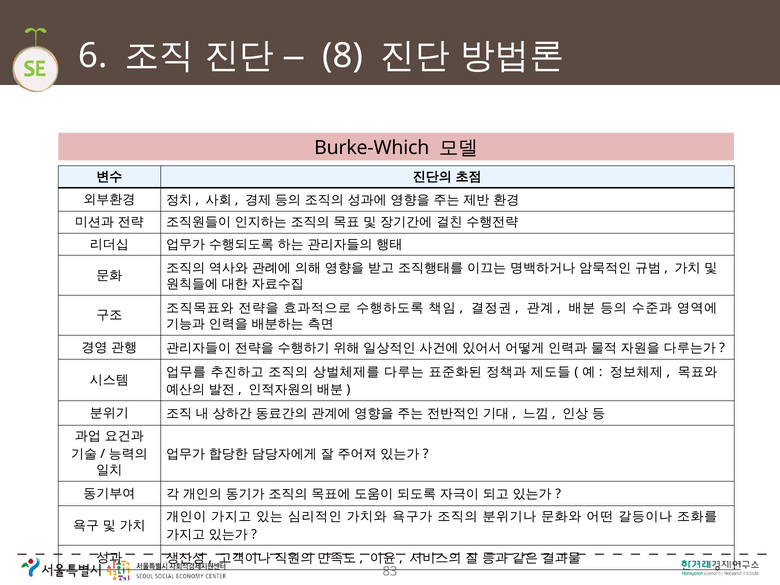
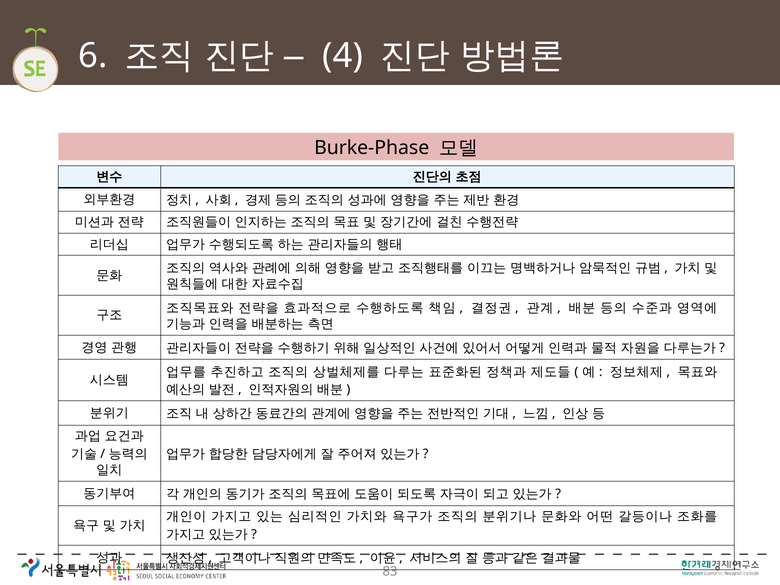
8: 8 -> 4
Burke-Which: Burke-Which -> Burke-Phase
